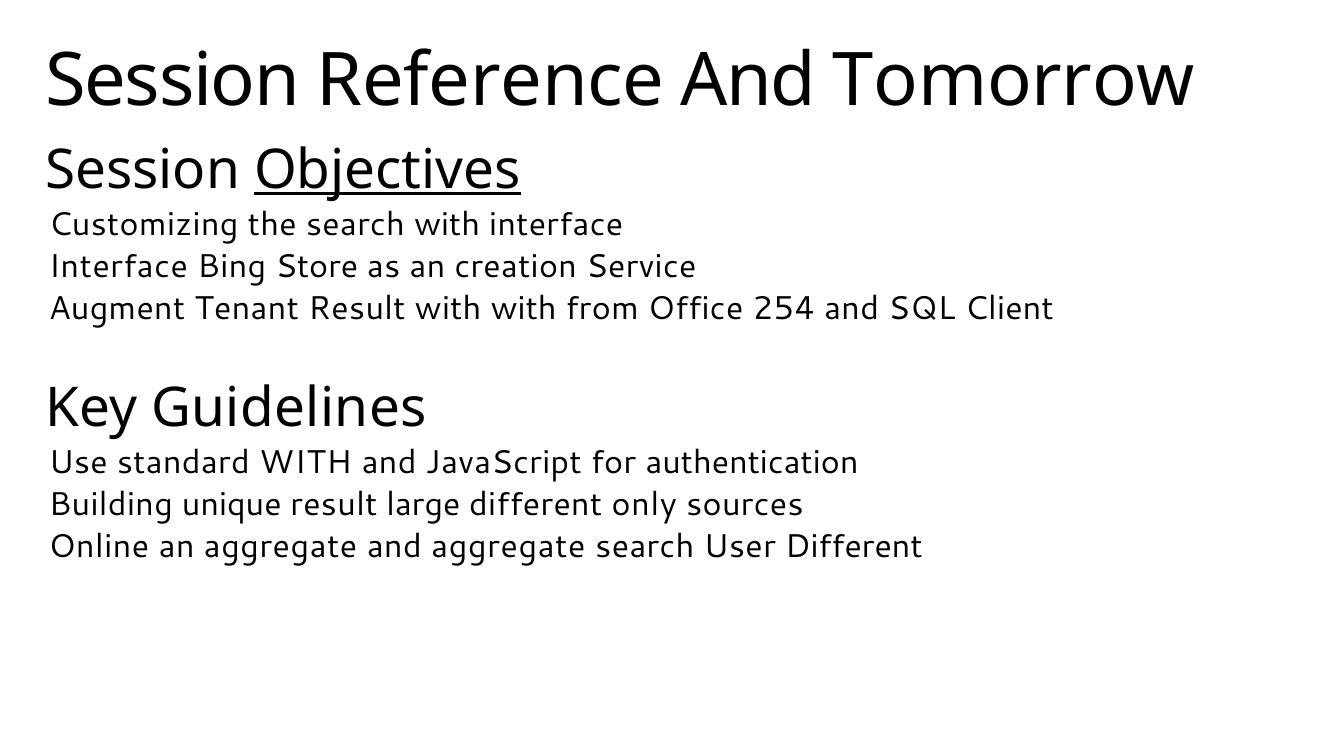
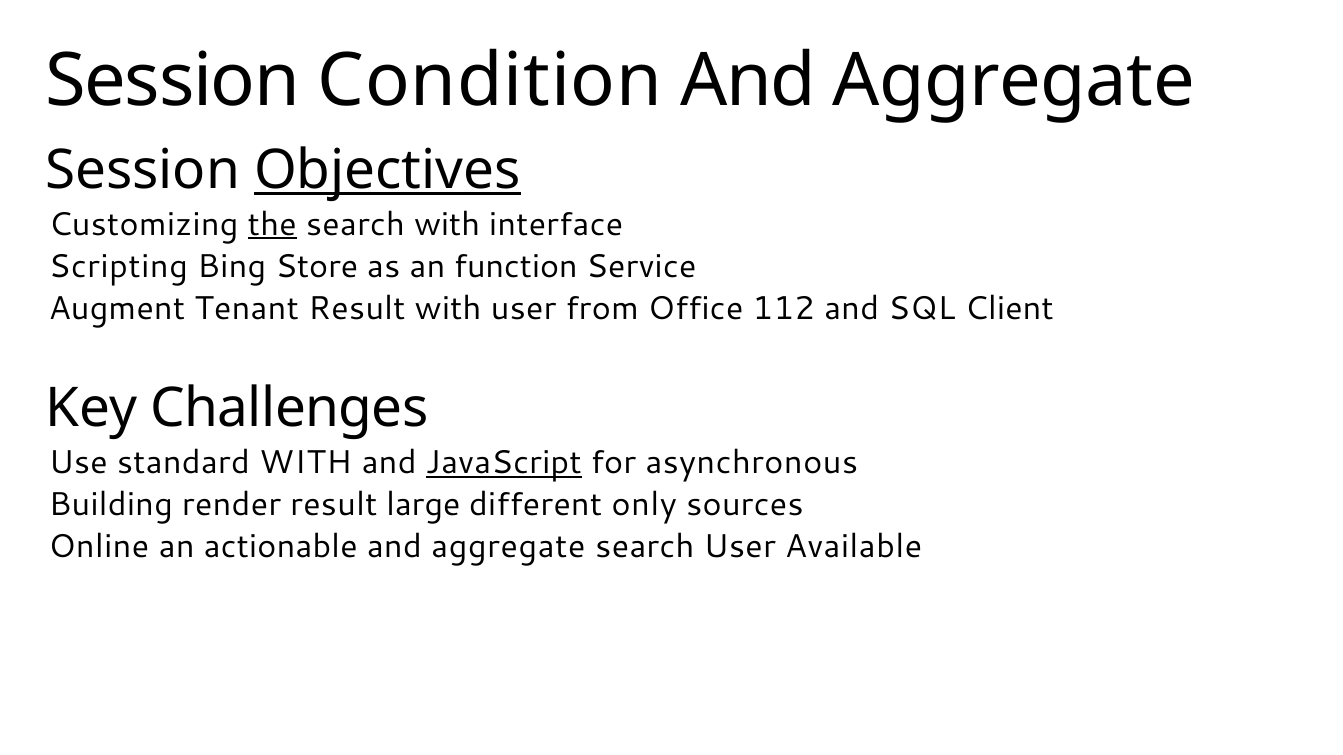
Reference: Reference -> Condition
Tomorrow at (1014, 81): Tomorrow -> Aggregate
the underline: none -> present
Interface at (118, 266): Interface -> Scripting
creation: creation -> function
with with: with -> user
254: 254 -> 112
Guidelines: Guidelines -> Challenges
JavaScript underline: none -> present
authentication: authentication -> asynchronous
unique: unique -> render
an aggregate: aggregate -> actionable
User Different: Different -> Available
